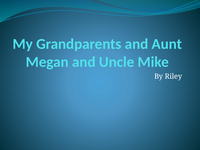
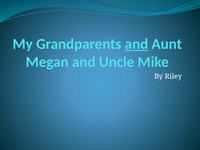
and at (137, 44) underline: none -> present
